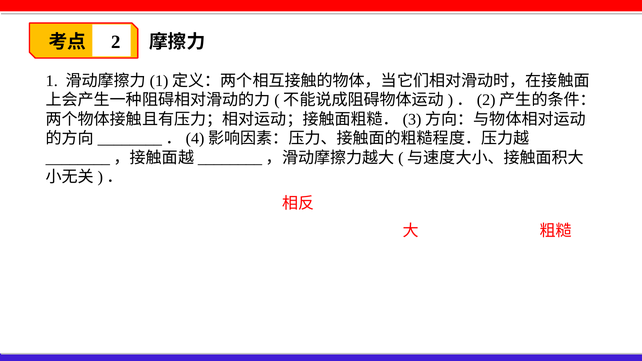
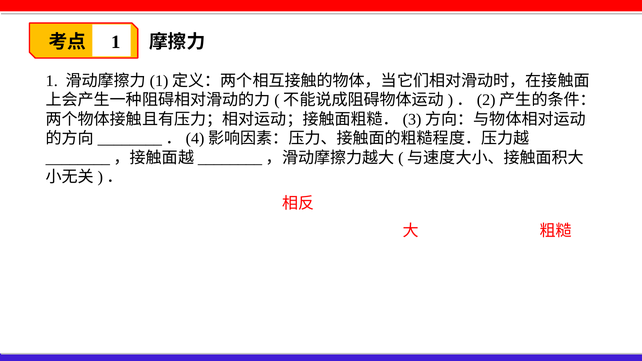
2 at (116, 42): 2 -> 1
